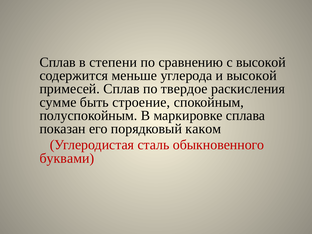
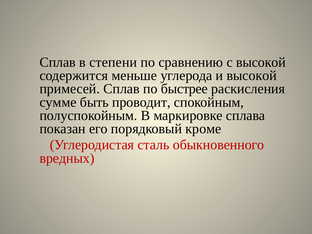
твердое: твердое -> быстрее
строение: строение -> проводит
каком: каком -> кроме
буквами: буквами -> вредных
